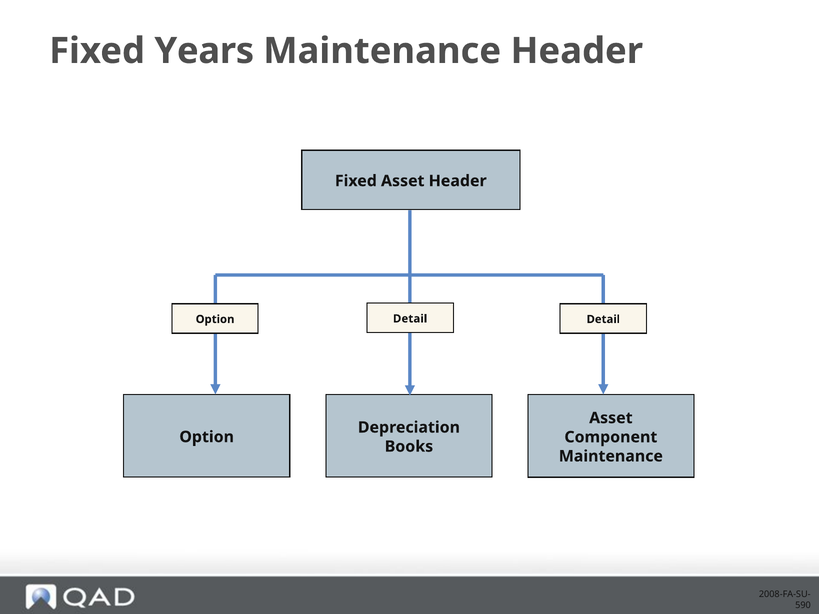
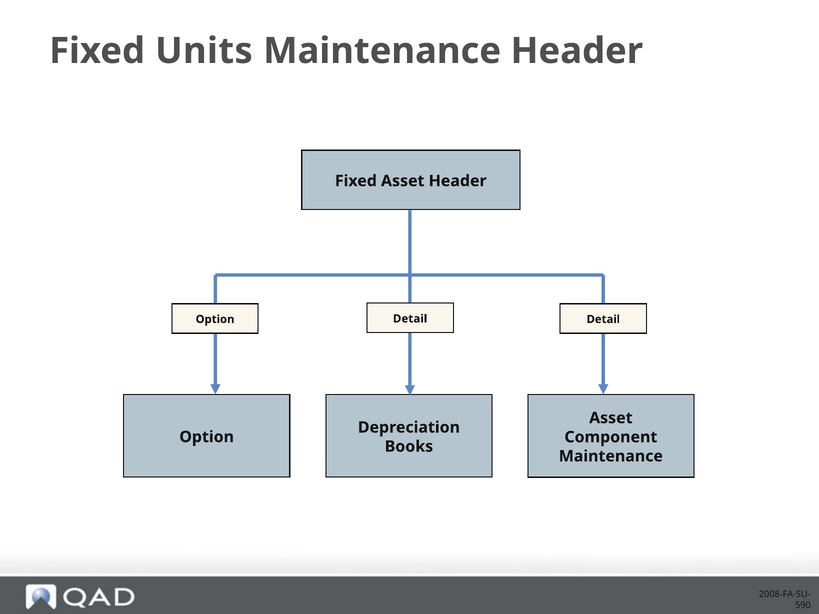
Years: Years -> Units
